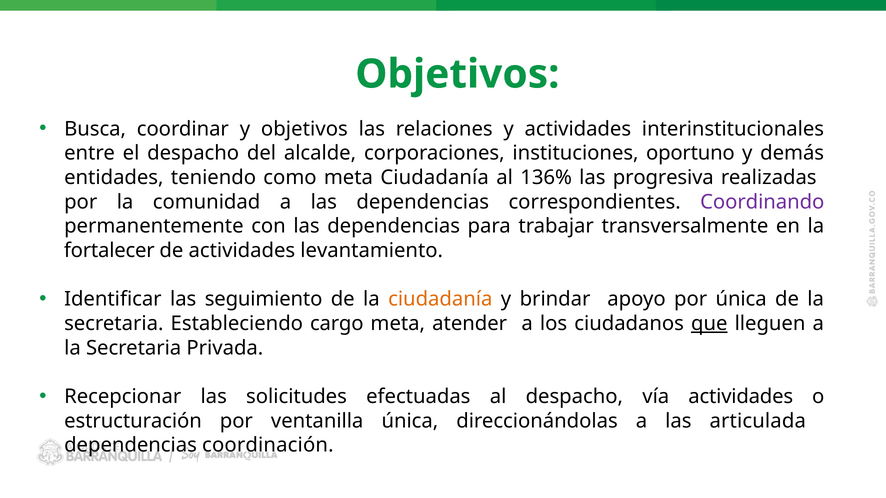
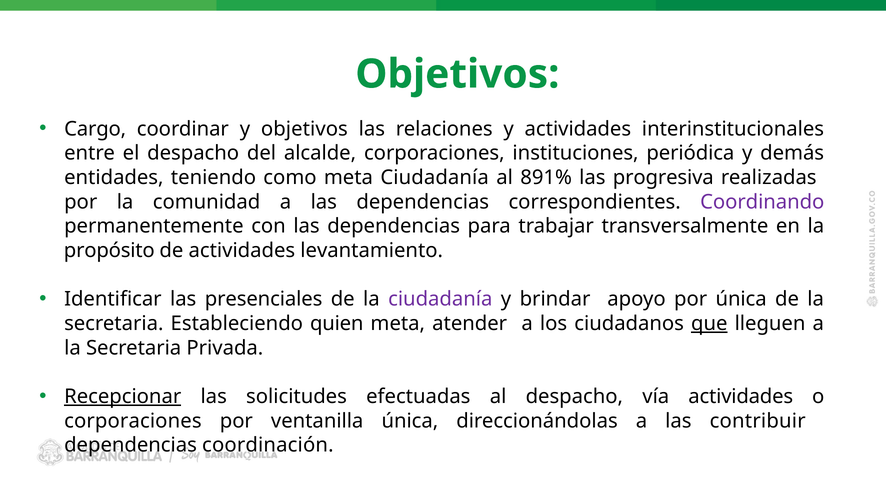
Busca: Busca -> Cargo
oportuno: oportuno -> periódica
136%: 136% -> 891%
fortalecer: fortalecer -> propósito
seguimiento: seguimiento -> presenciales
ciudadanía at (440, 299) colour: orange -> purple
cargo: cargo -> quien
Recepcionar underline: none -> present
estructuración at (133, 421): estructuración -> corporaciones
articulada: articulada -> contribuir
